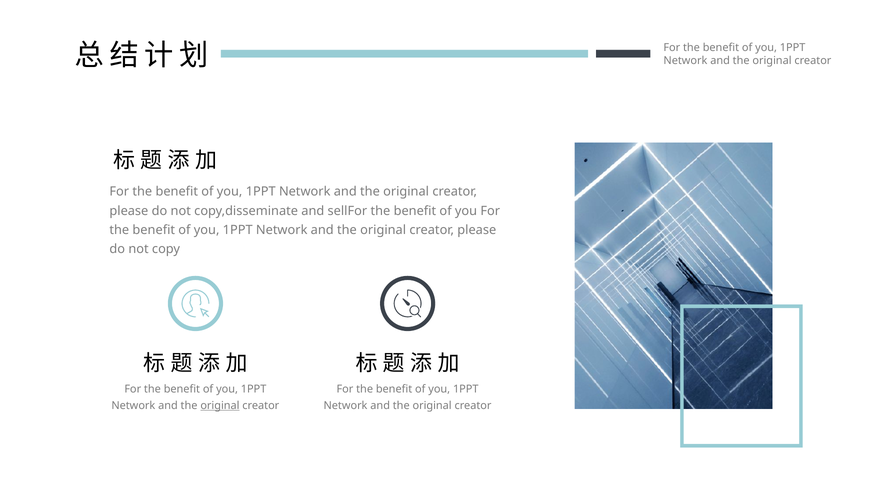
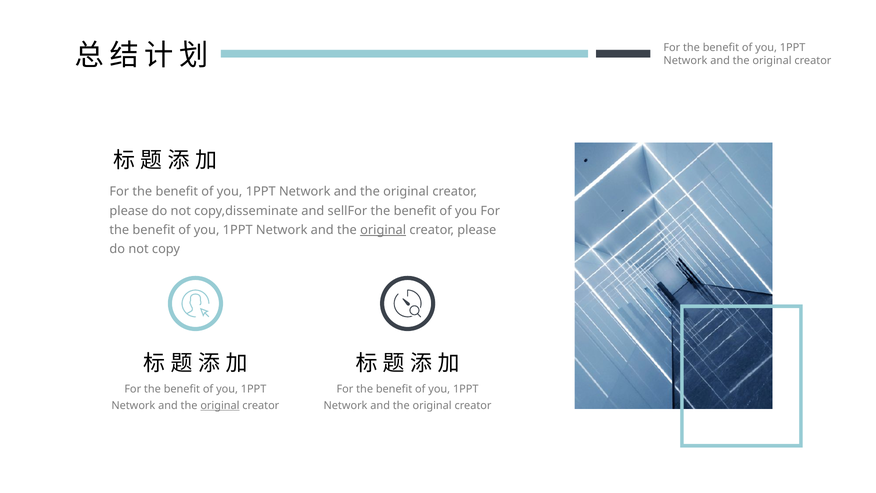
original at (383, 230) underline: none -> present
